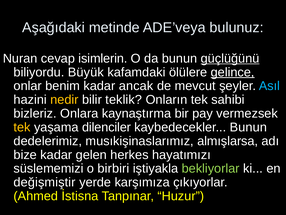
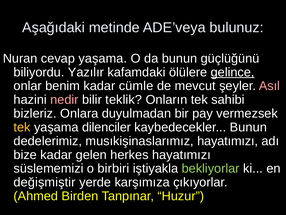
cevap isimlerin: isimlerin -> yaşama
güçlüğünü underline: present -> none
Büyük: Büyük -> Yazılır
ancak: ancak -> cümle
Asıl colour: light blue -> pink
nedir colour: yellow -> pink
kaynaştırma: kaynaştırma -> duyulmadan
musıkişinaslarımız almışlarsa: almışlarsa -> hayatımızı
İstisna: İstisna -> Birden
